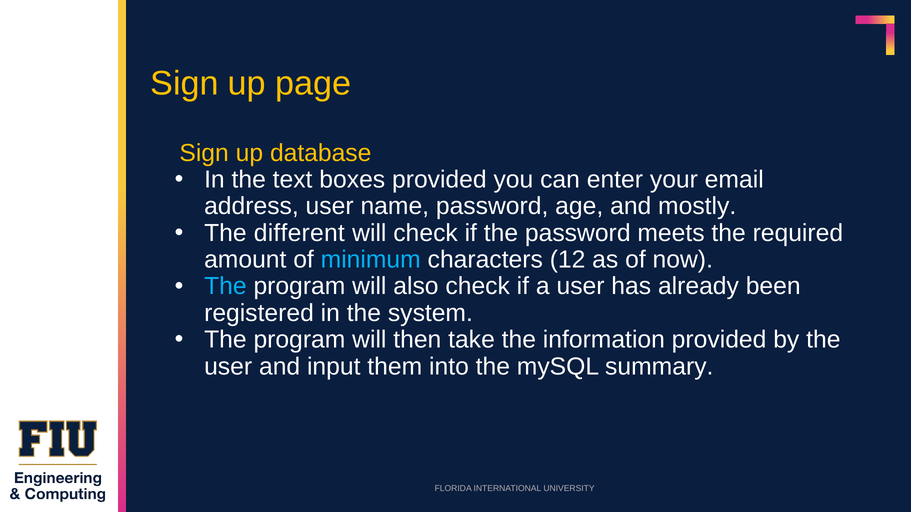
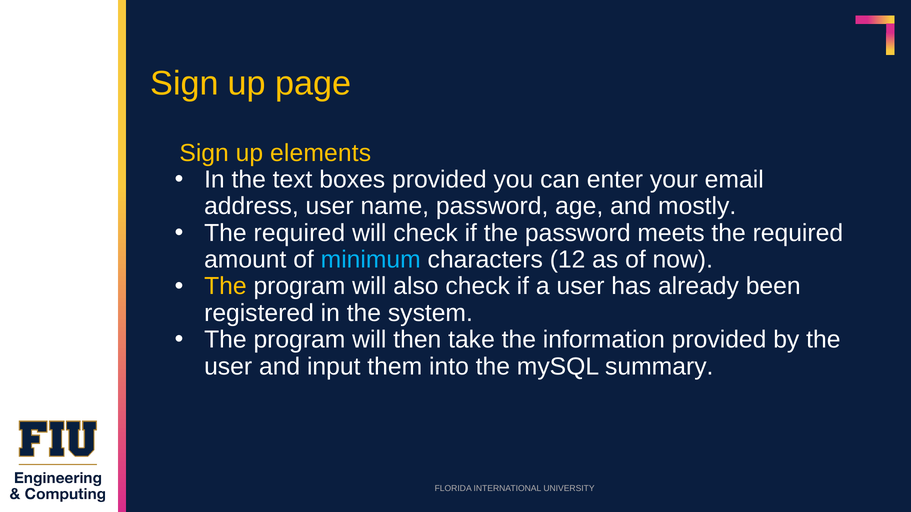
database: database -> elements
different at (299, 233): different -> required
The at (225, 287) colour: light blue -> yellow
